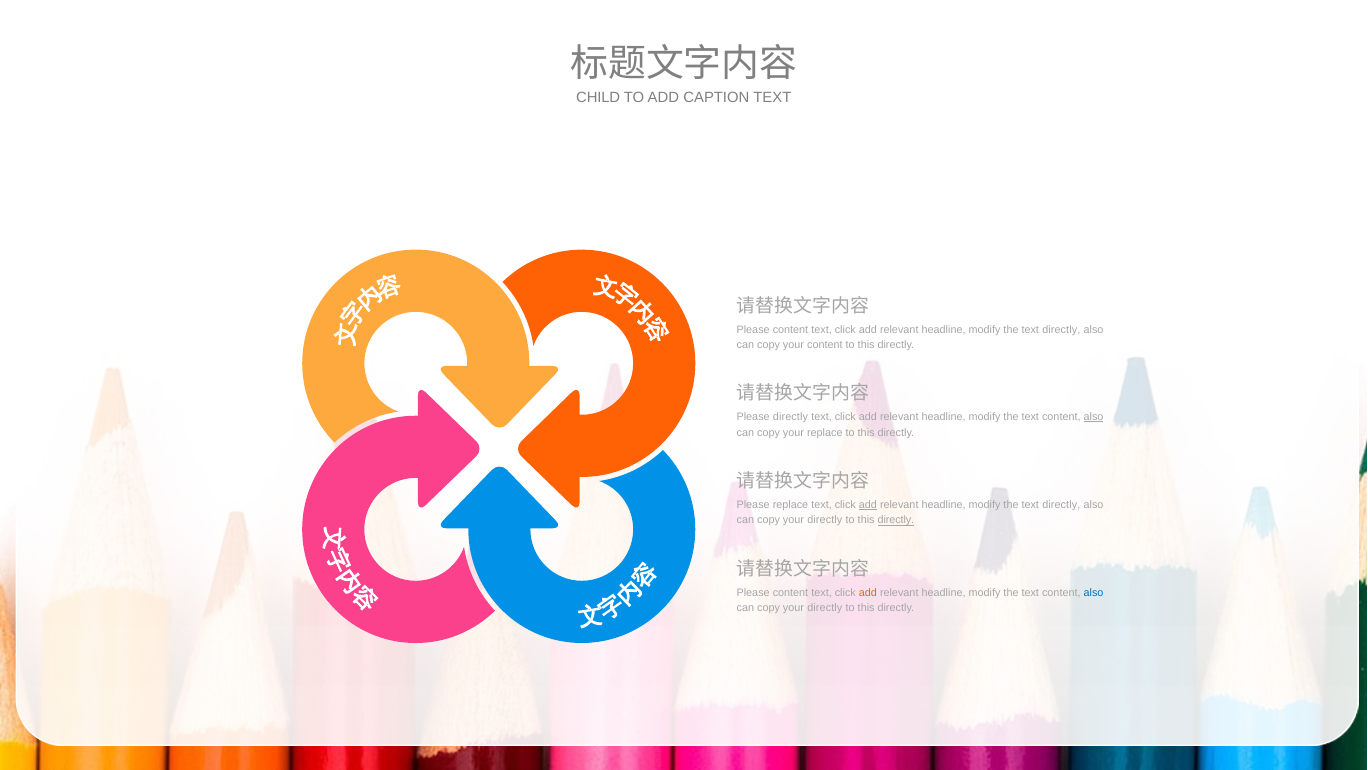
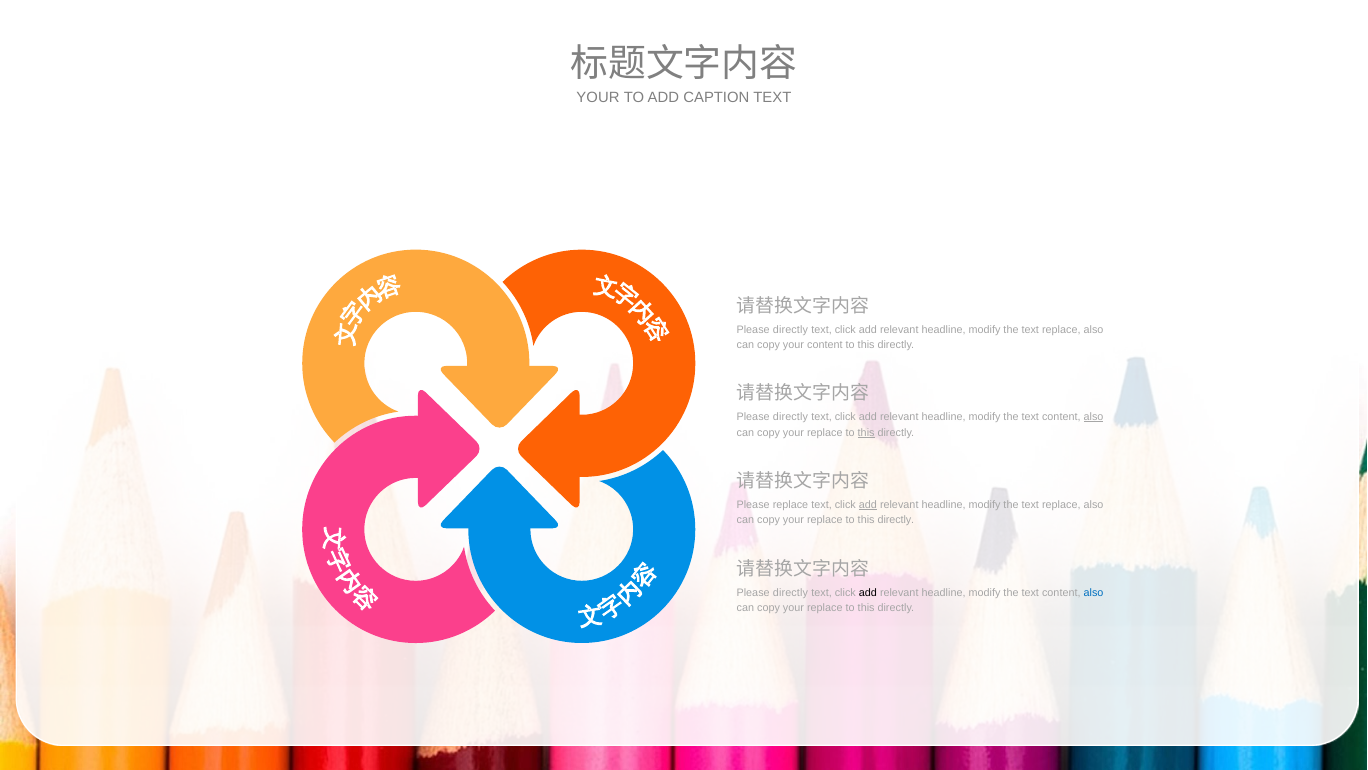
CHILD at (598, 98): CHILD -> YOUR
content at (790, 329): content -> directly
directly at (1061, 329): directly -> replace
this at (866, 432) underline: none -> present
directly at (1061, 504): directly -> replace
directly at (825, 520): directly -> replace
directly at (896, 520) underline: present -> none
content at (790, 592): content -> directly
add at (868, 592) colour: orange -> black
directly at (825, 608): directly -> replace
